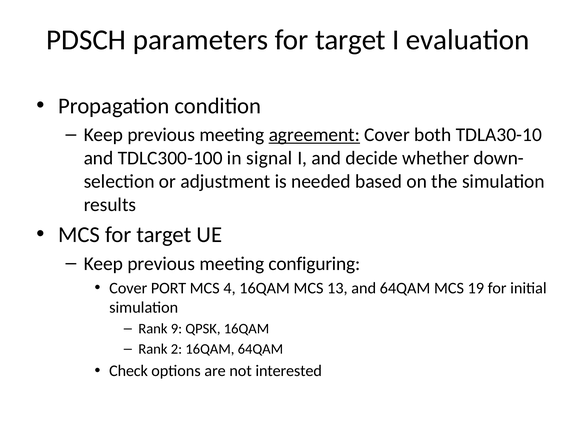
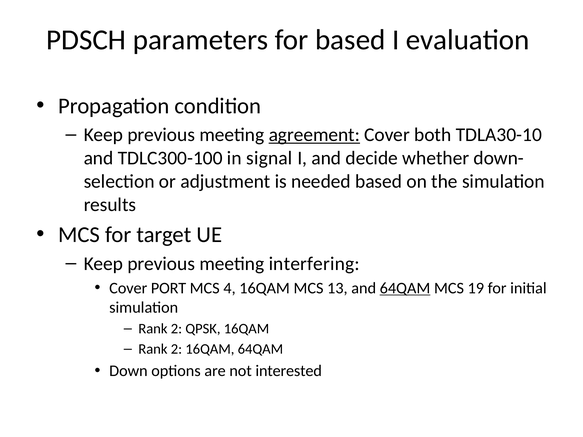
parameters for target: target -> based
configuring: configuring -> interfering
64QAM at (405, 288) underline: none -> present
9 at (176, 329): 9 -> 2
Check: Check -> Down
